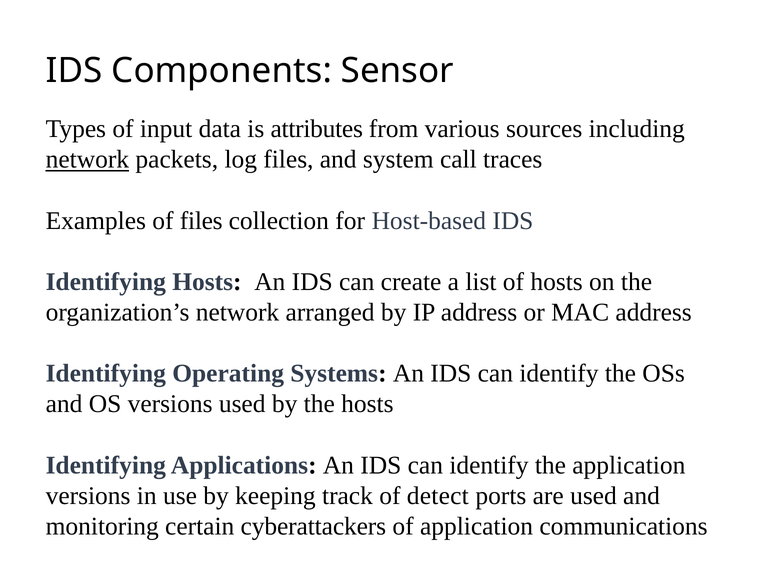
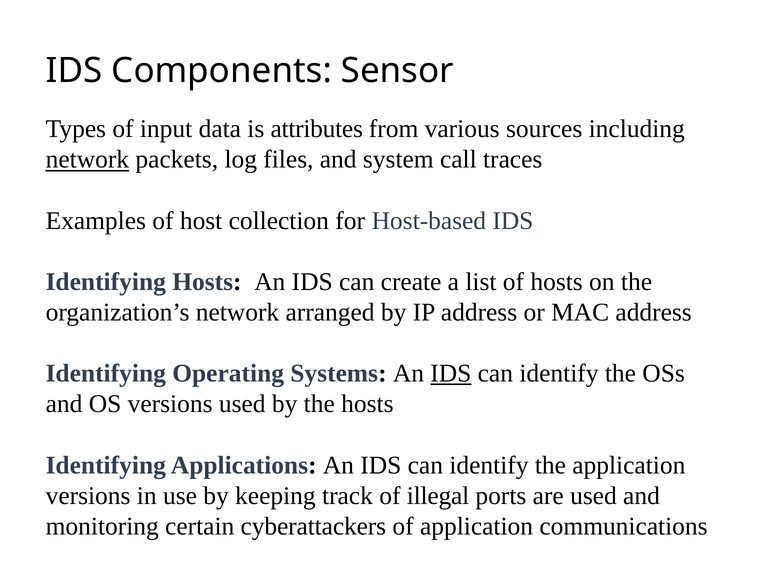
of files: files -> host
IDS at (451, 374) underline: none -> present
detect: detect -> illegal
